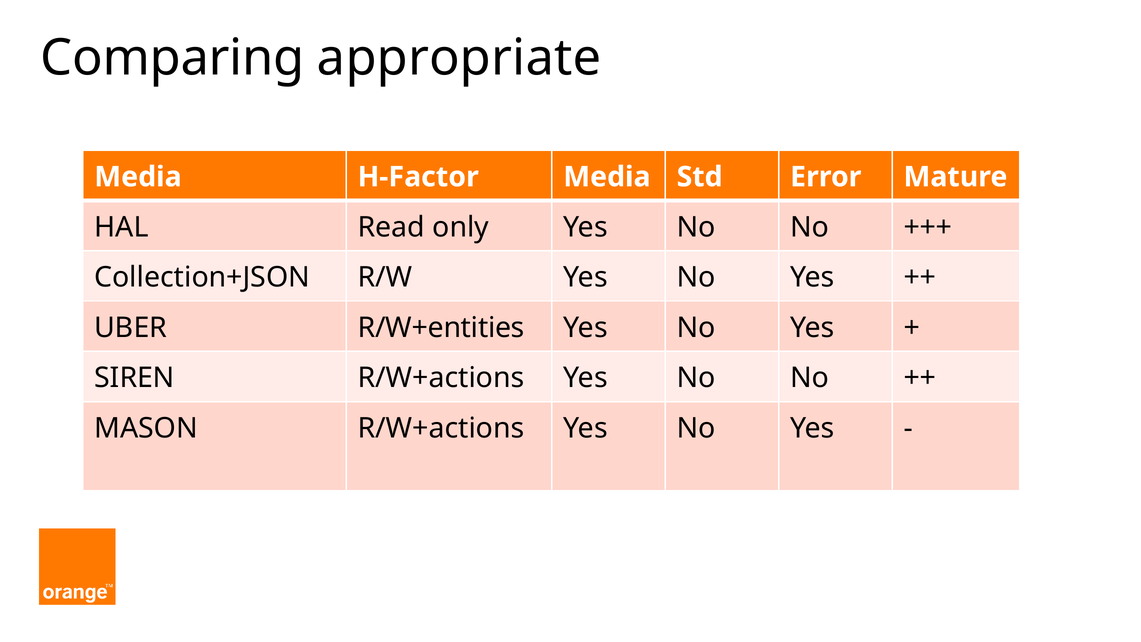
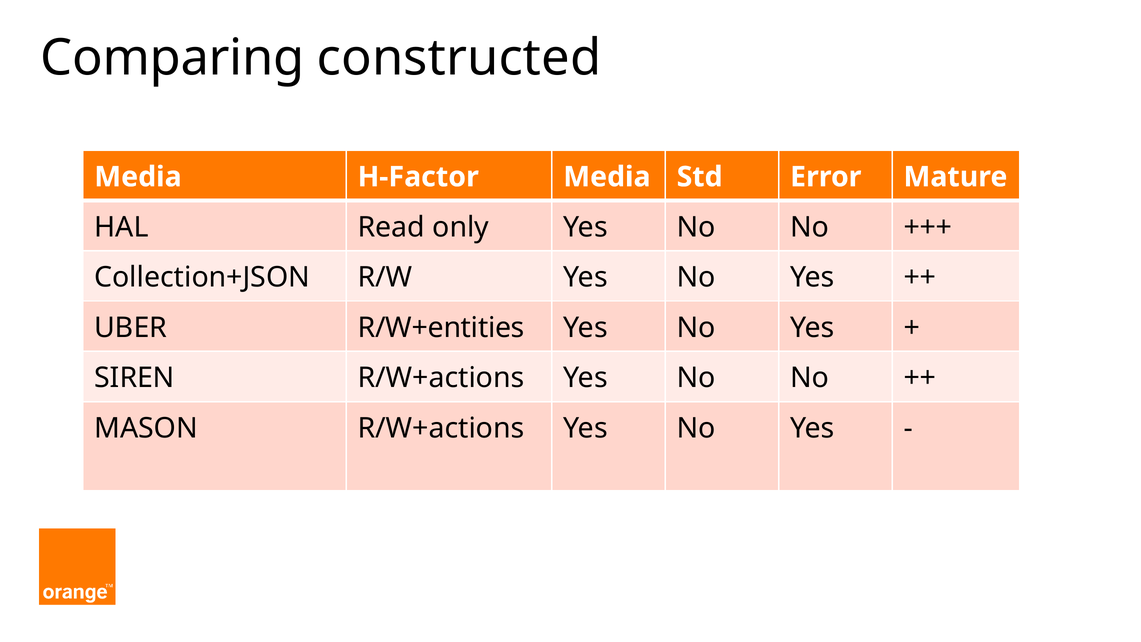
appropriate: appropriate -> constructed
